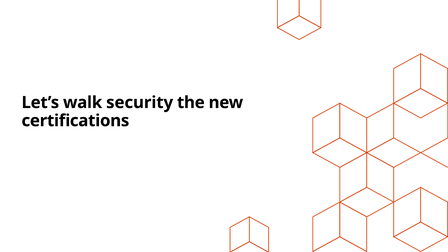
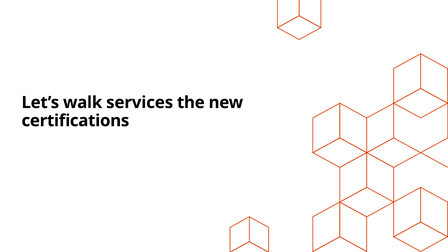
security: security -> services
